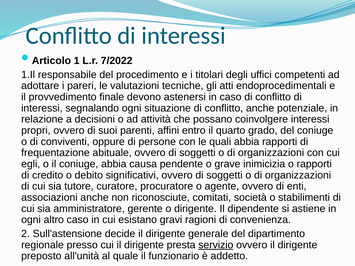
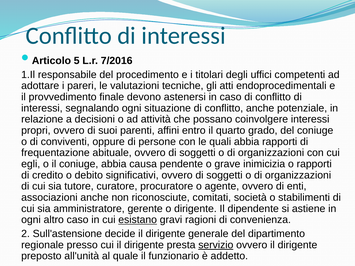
1: 1 -> 5
7/2022: 7/2022 -> 7/2016
esistano underline: none -> present
